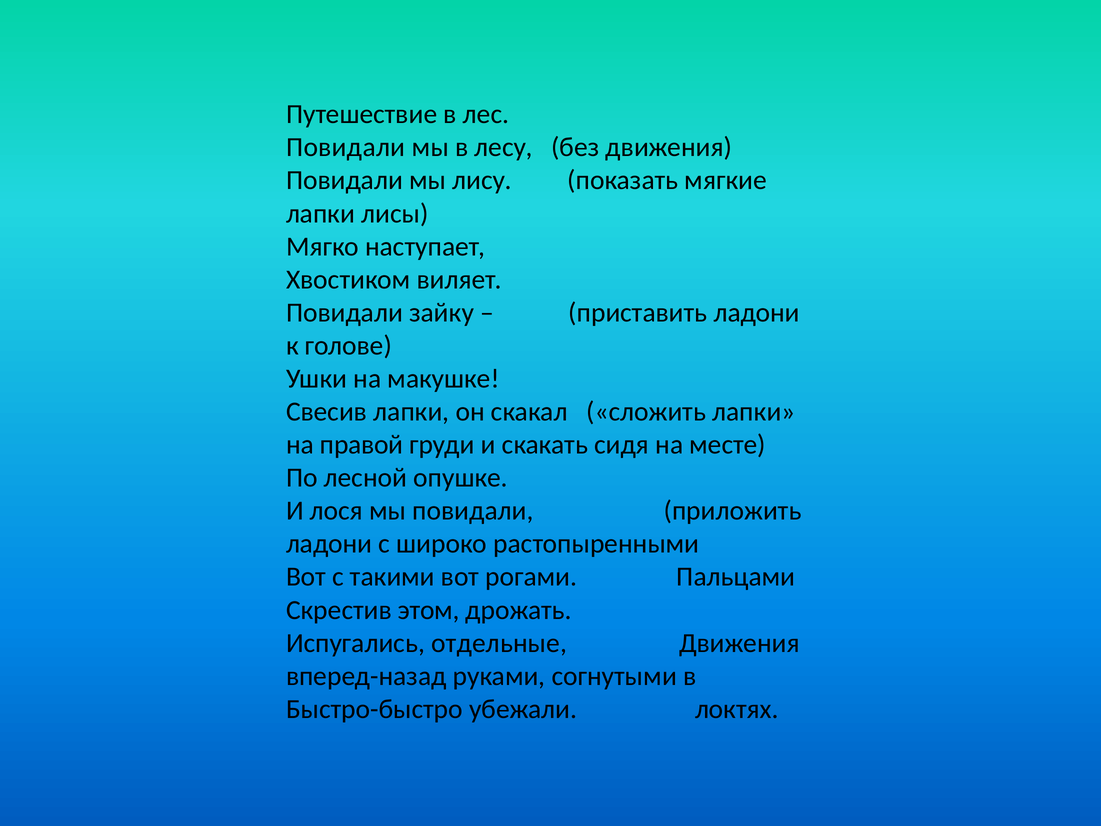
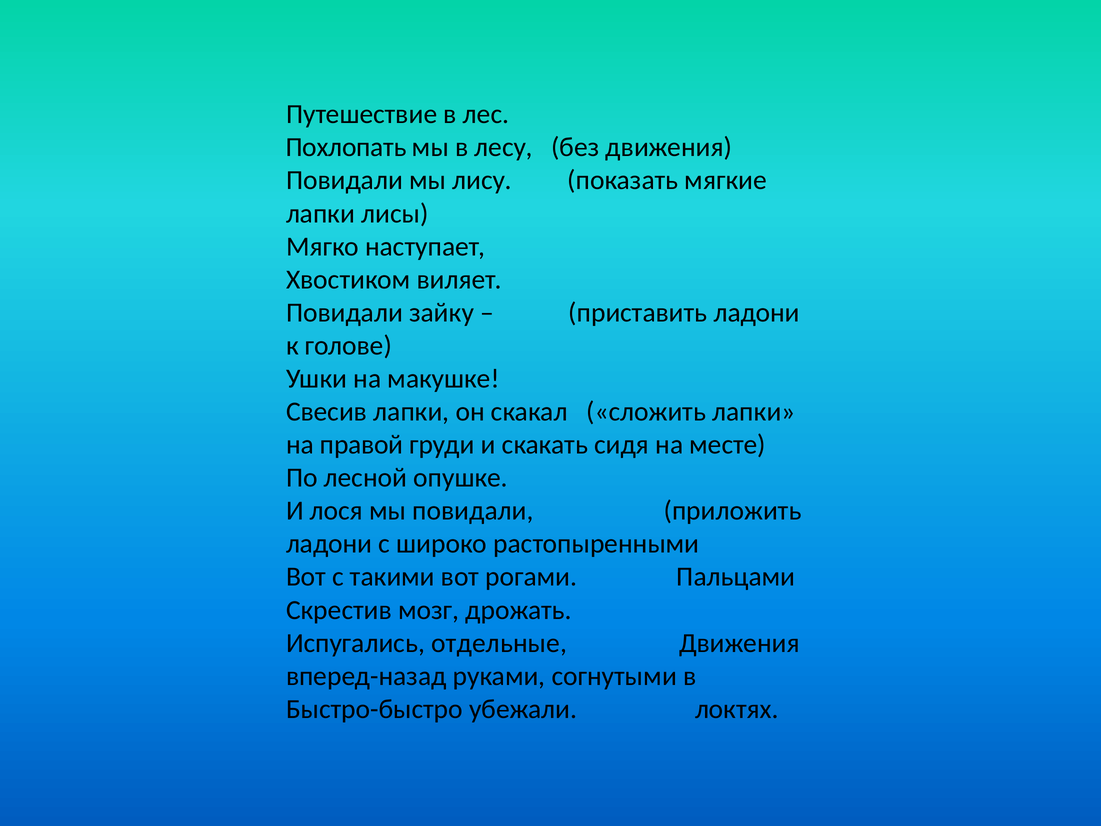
Повидали at (346, 147): Повидали -> Похлопать
этом: этом -> мозг
